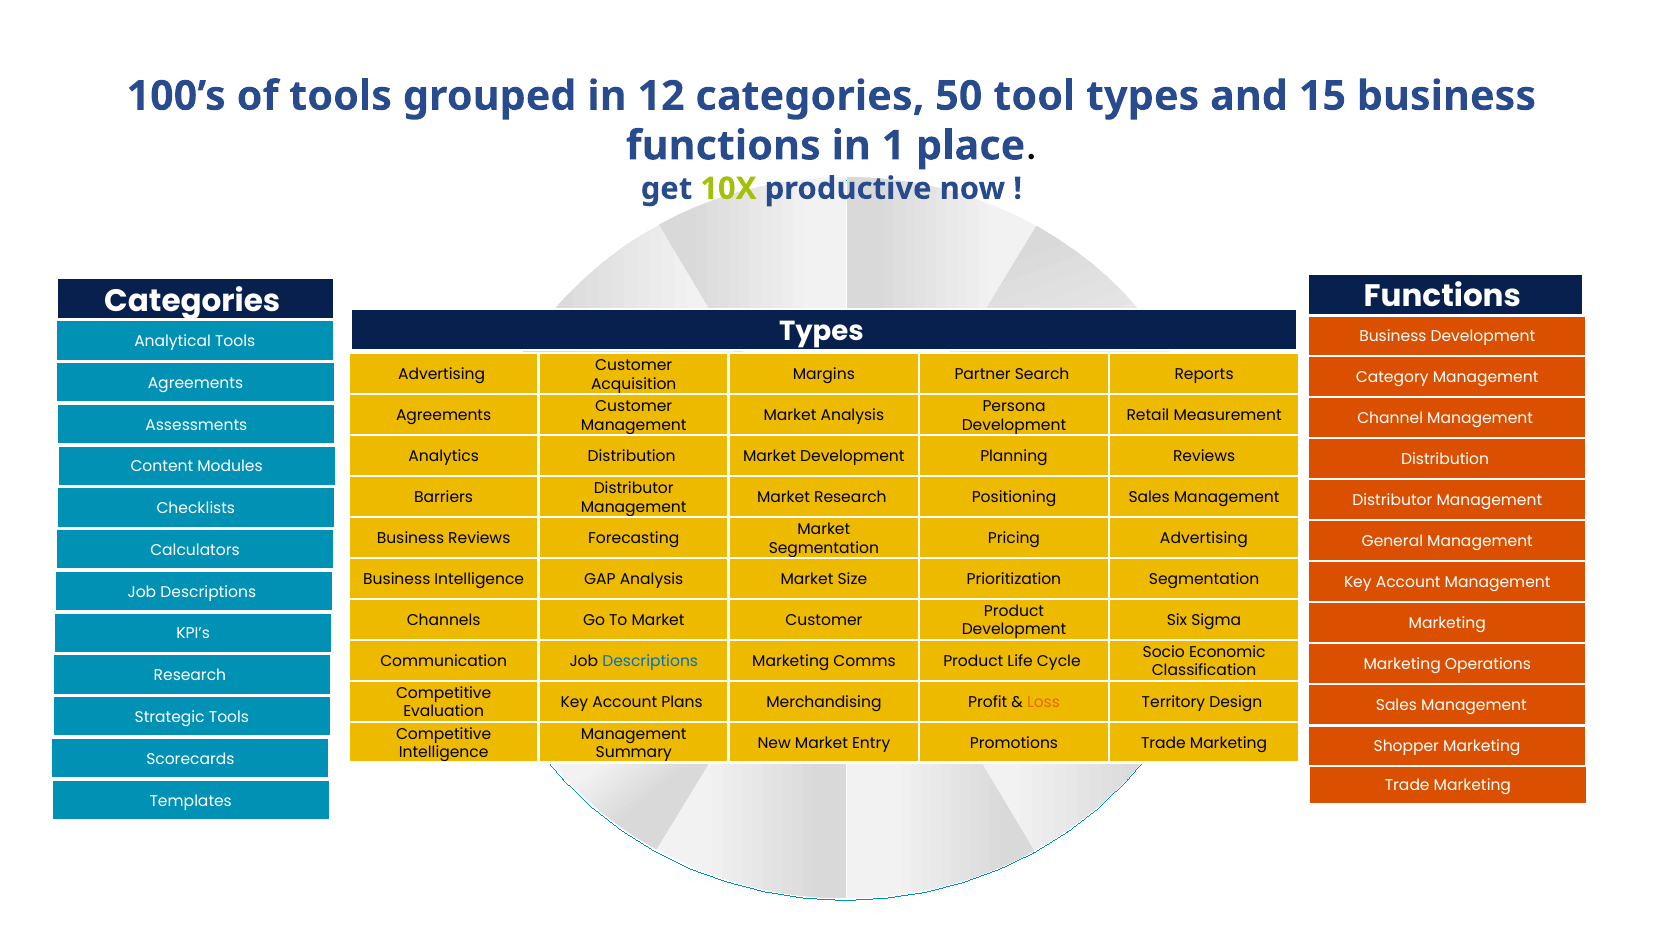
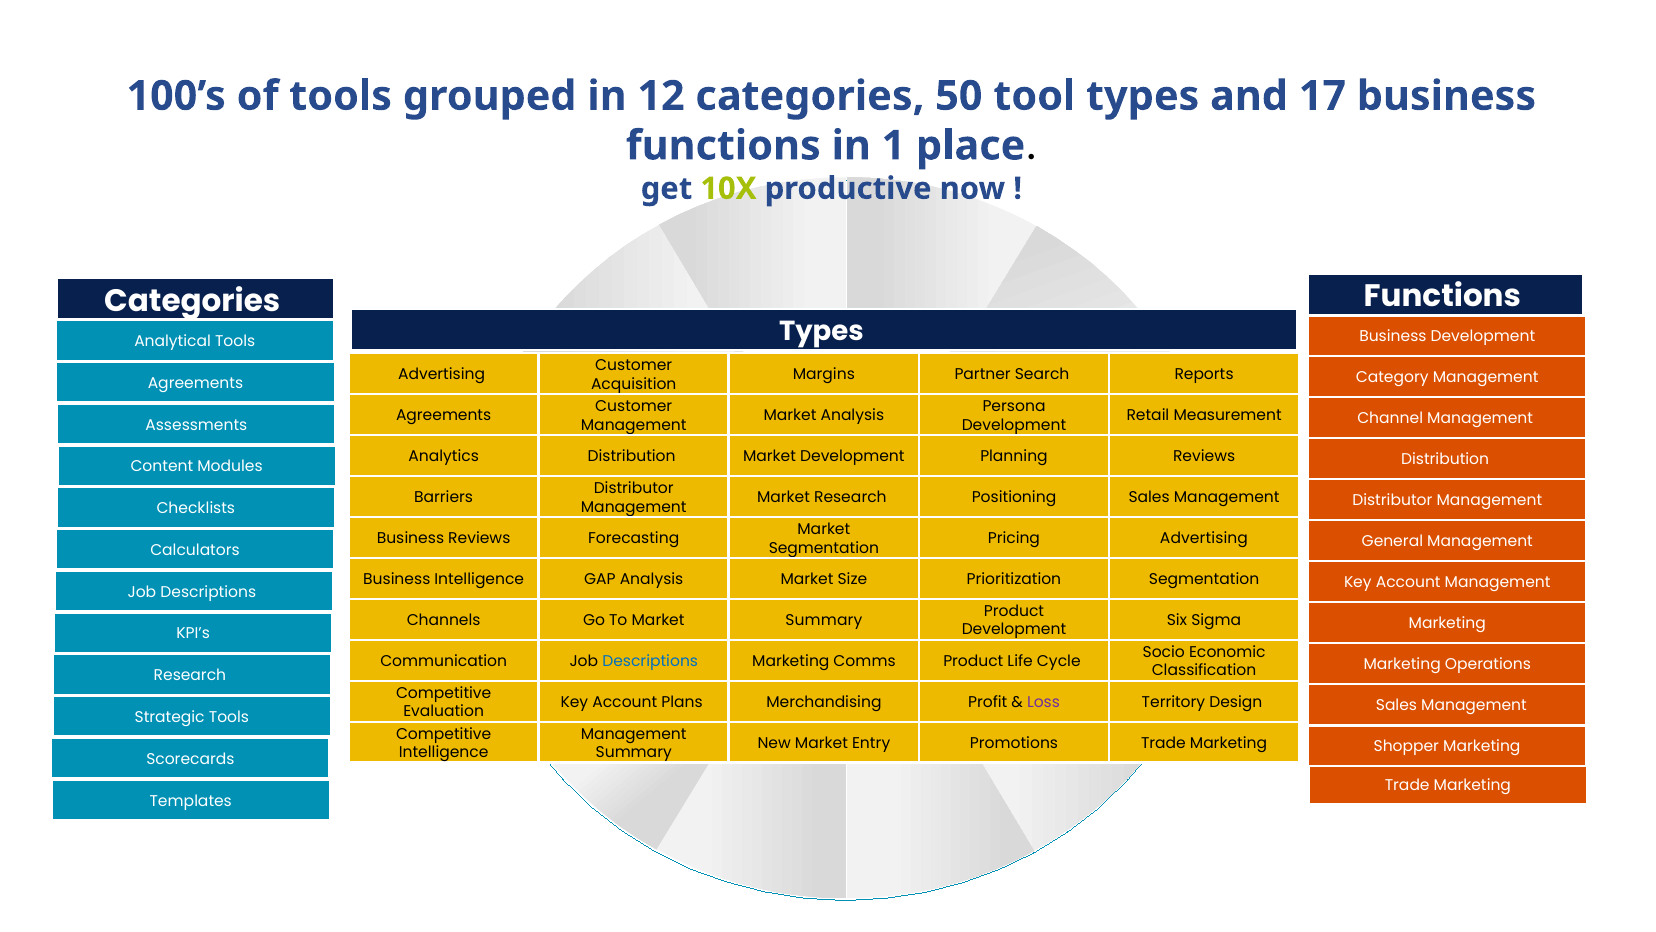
15: 15 -> 17
Customer at (824, 620): Customer -> Summary
Loss colour: orange -> purple
